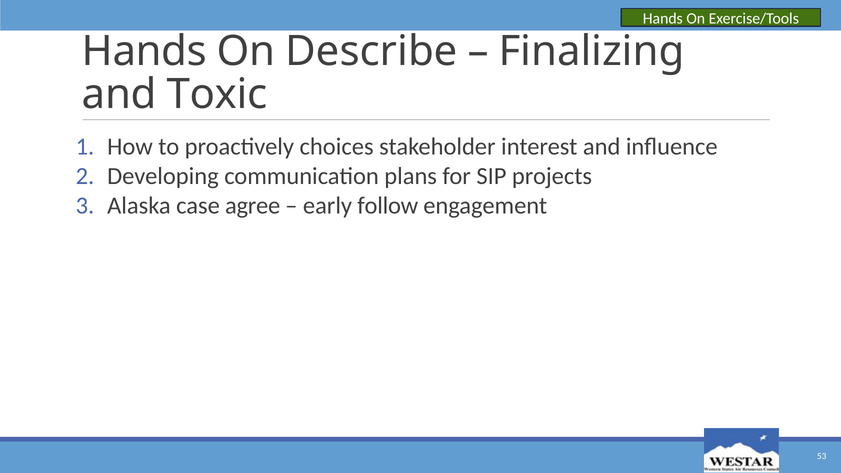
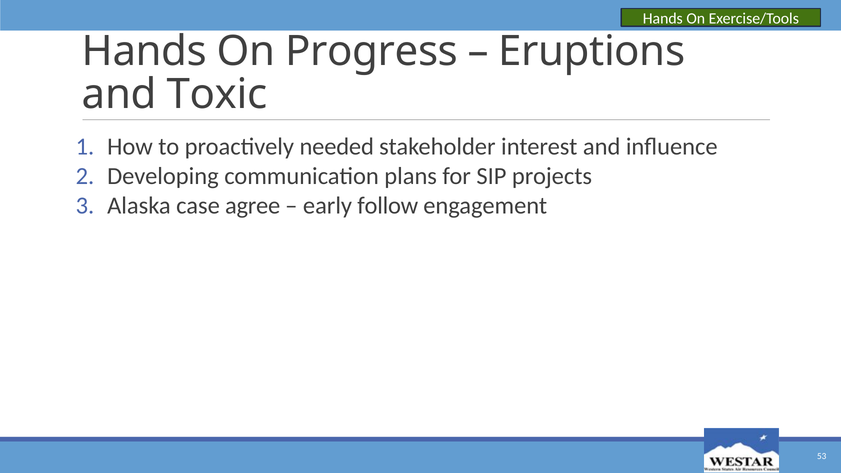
Describe: Describe -> Progress
Finalizing: Finalizing -> Eruptions
choices: choices -> needed
